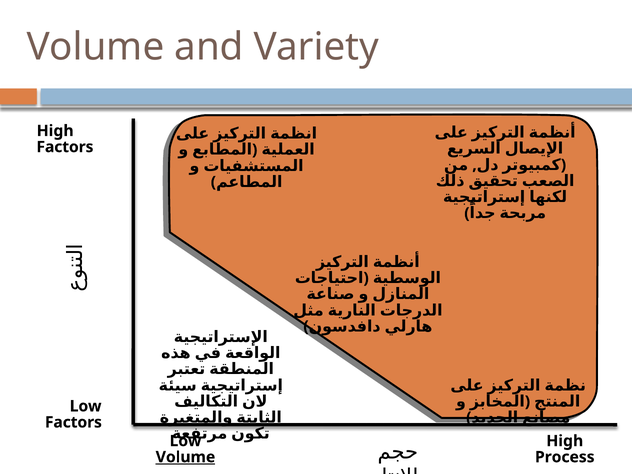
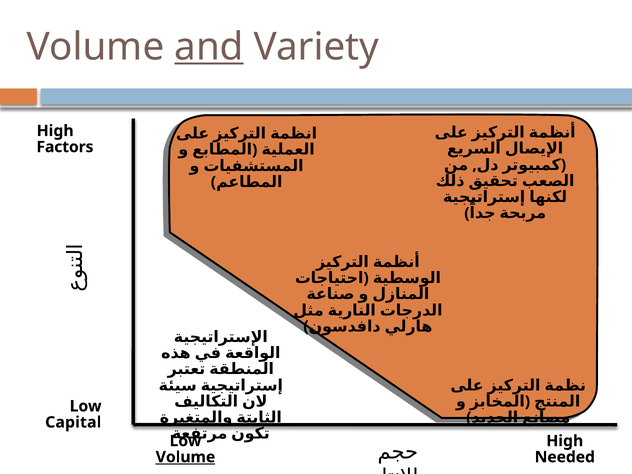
and underline: none -> present
Factors at (73, 422): Factors -> Capital
Process: Process -> Needed
